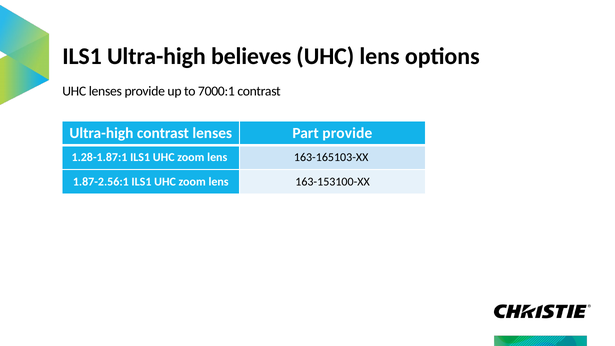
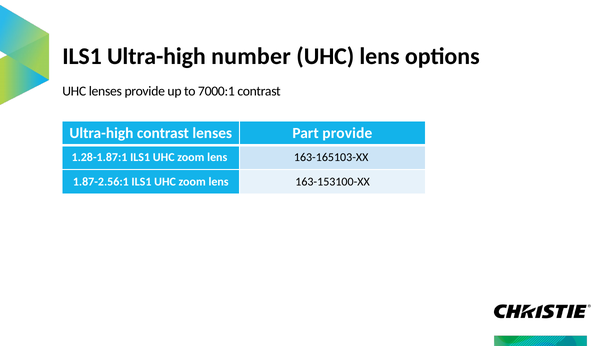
believes: believes -> number
